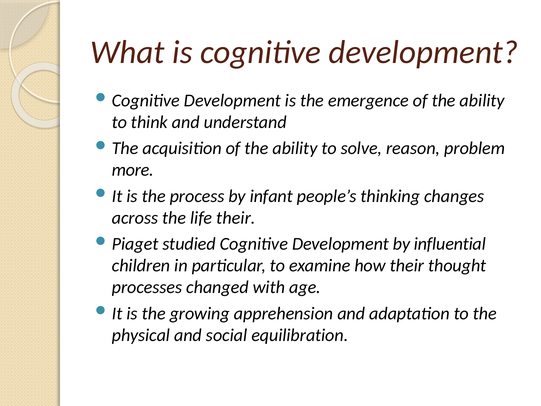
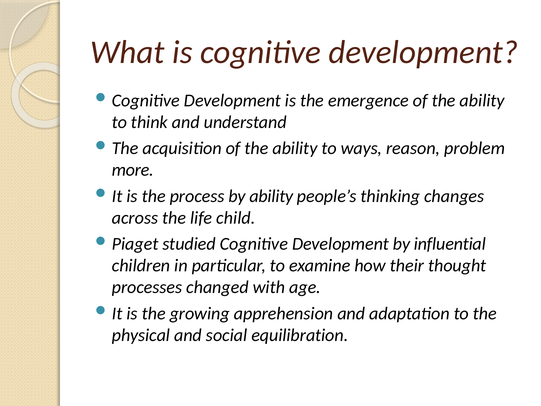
solve: solve -> ways
by infant: infant -> ability
life their: their -> child
